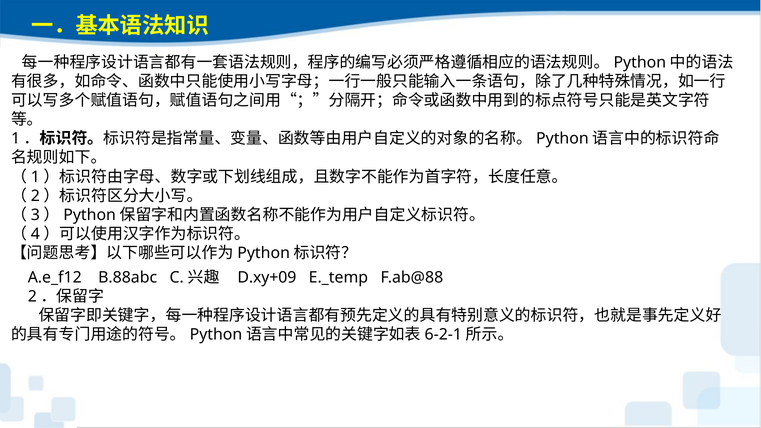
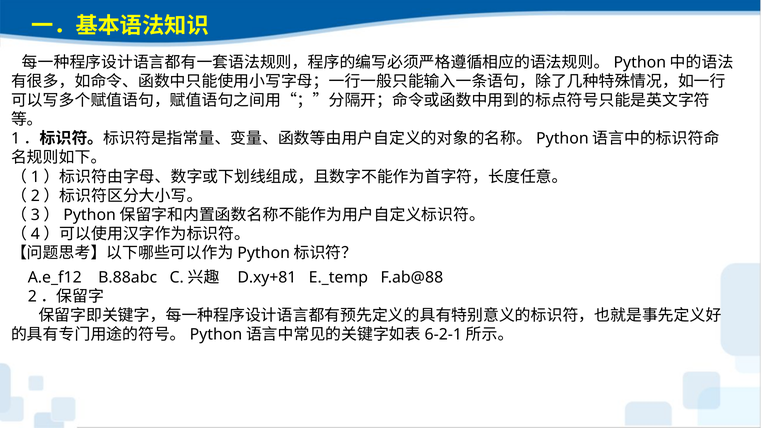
D.xy+09: D.xy+09 -> D.xy+81
